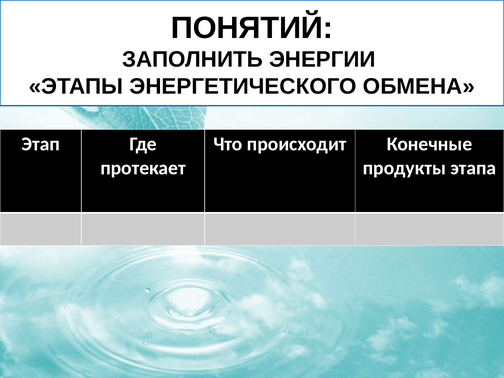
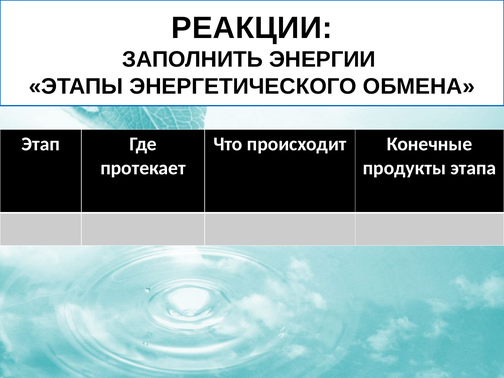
ПОНЯТИЙ: ПОНЯТИЙ -> РЕАКЦИИ
